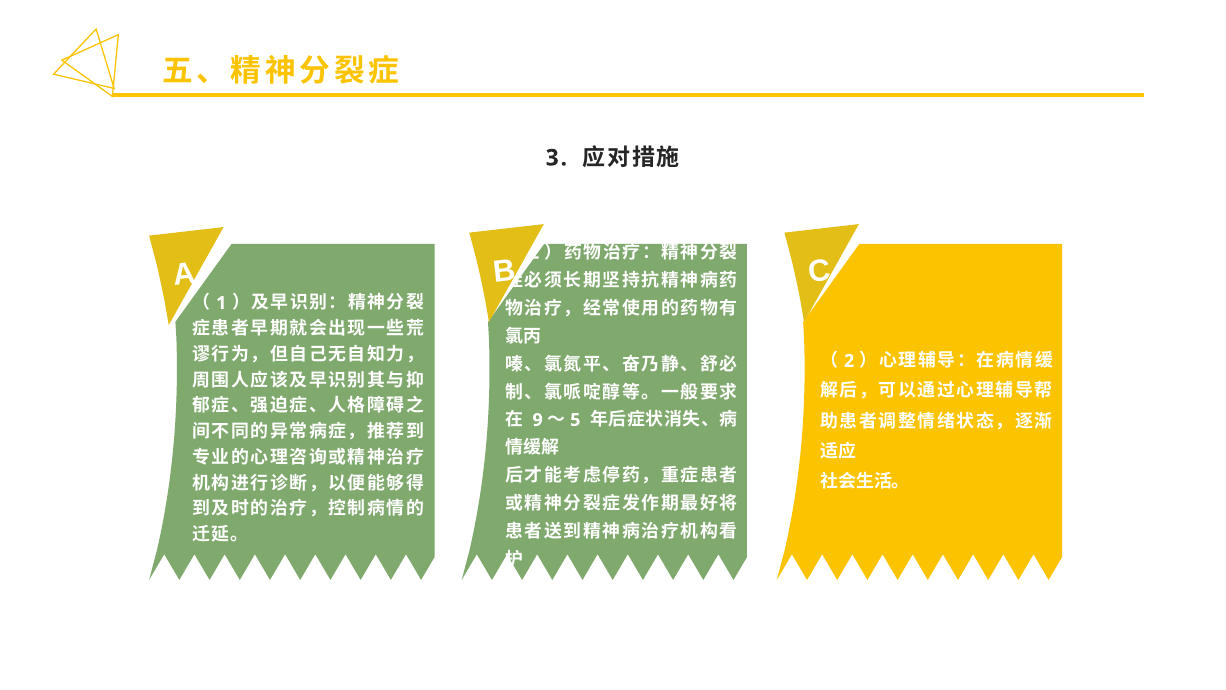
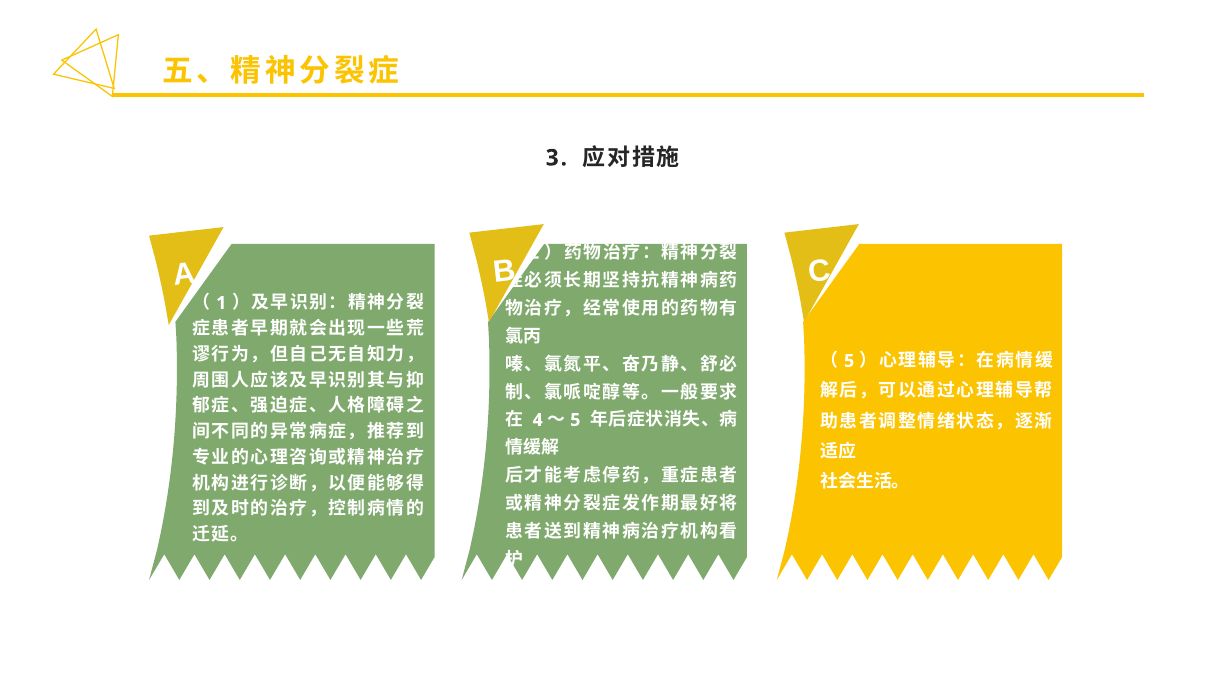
2 at (849, 361): 2 -> 5
9: 9 -> 4
